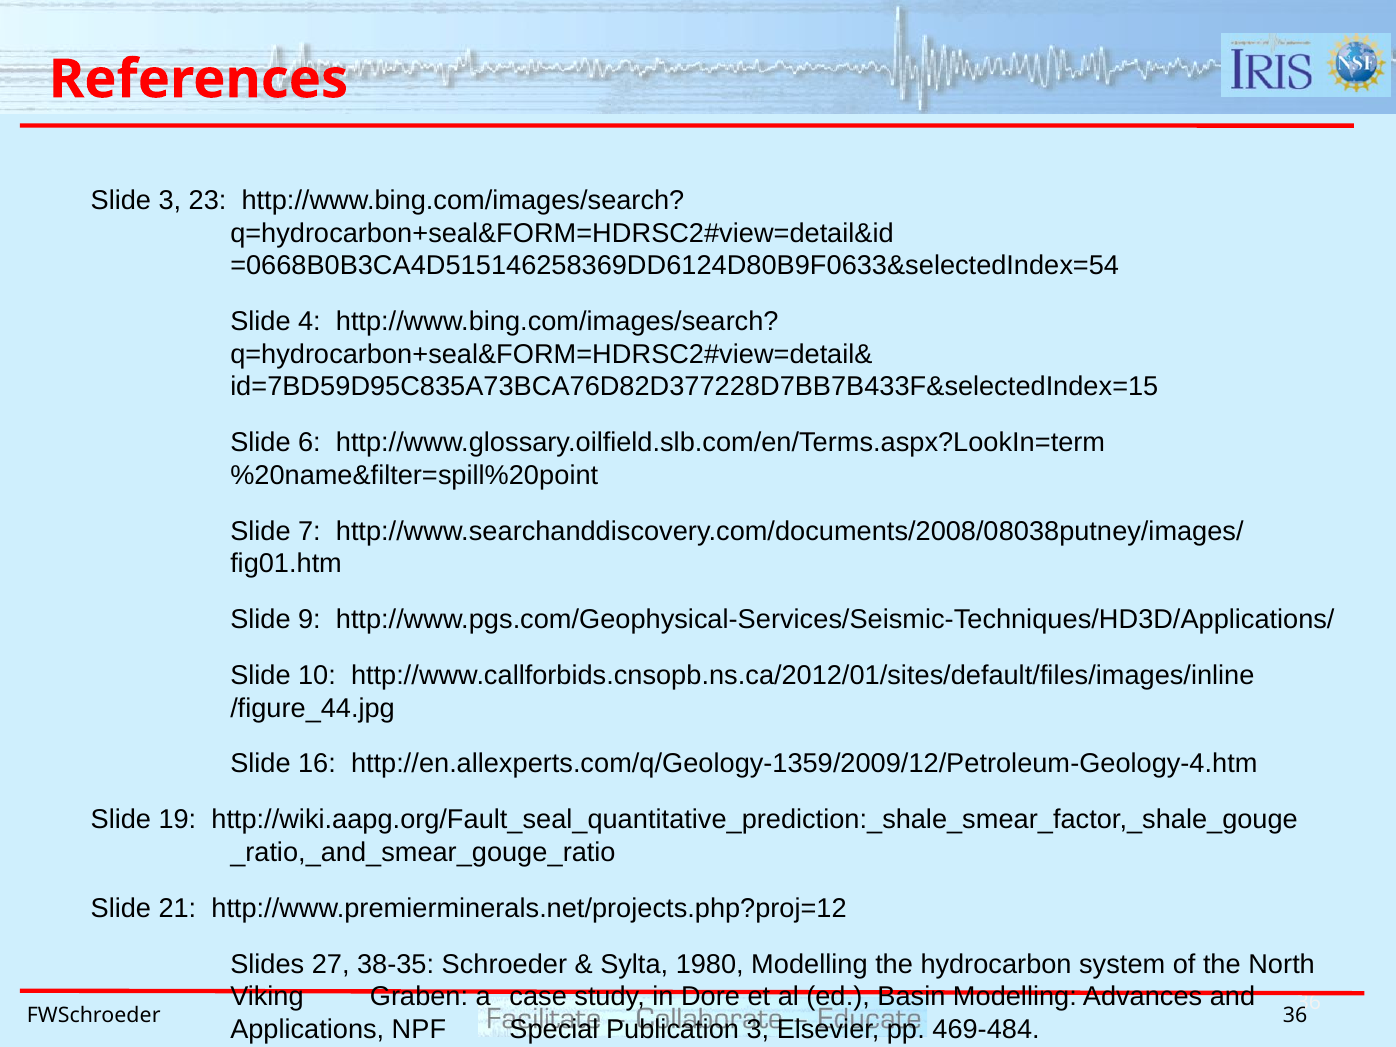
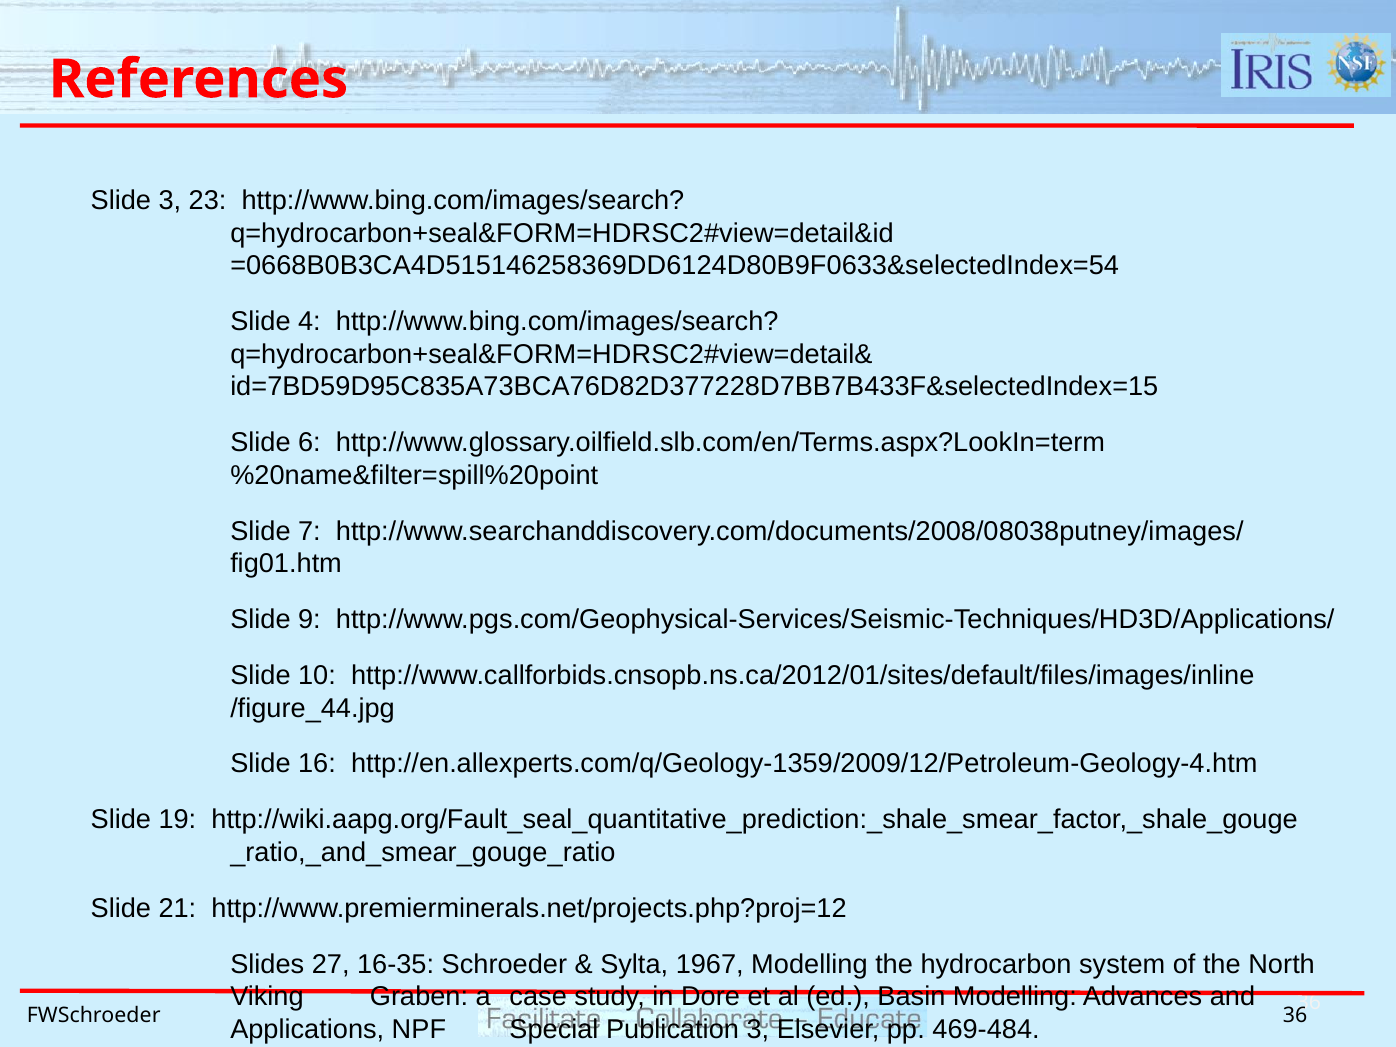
38-35: 38-35 -> 16-35
1980: 1980 -> 1967
